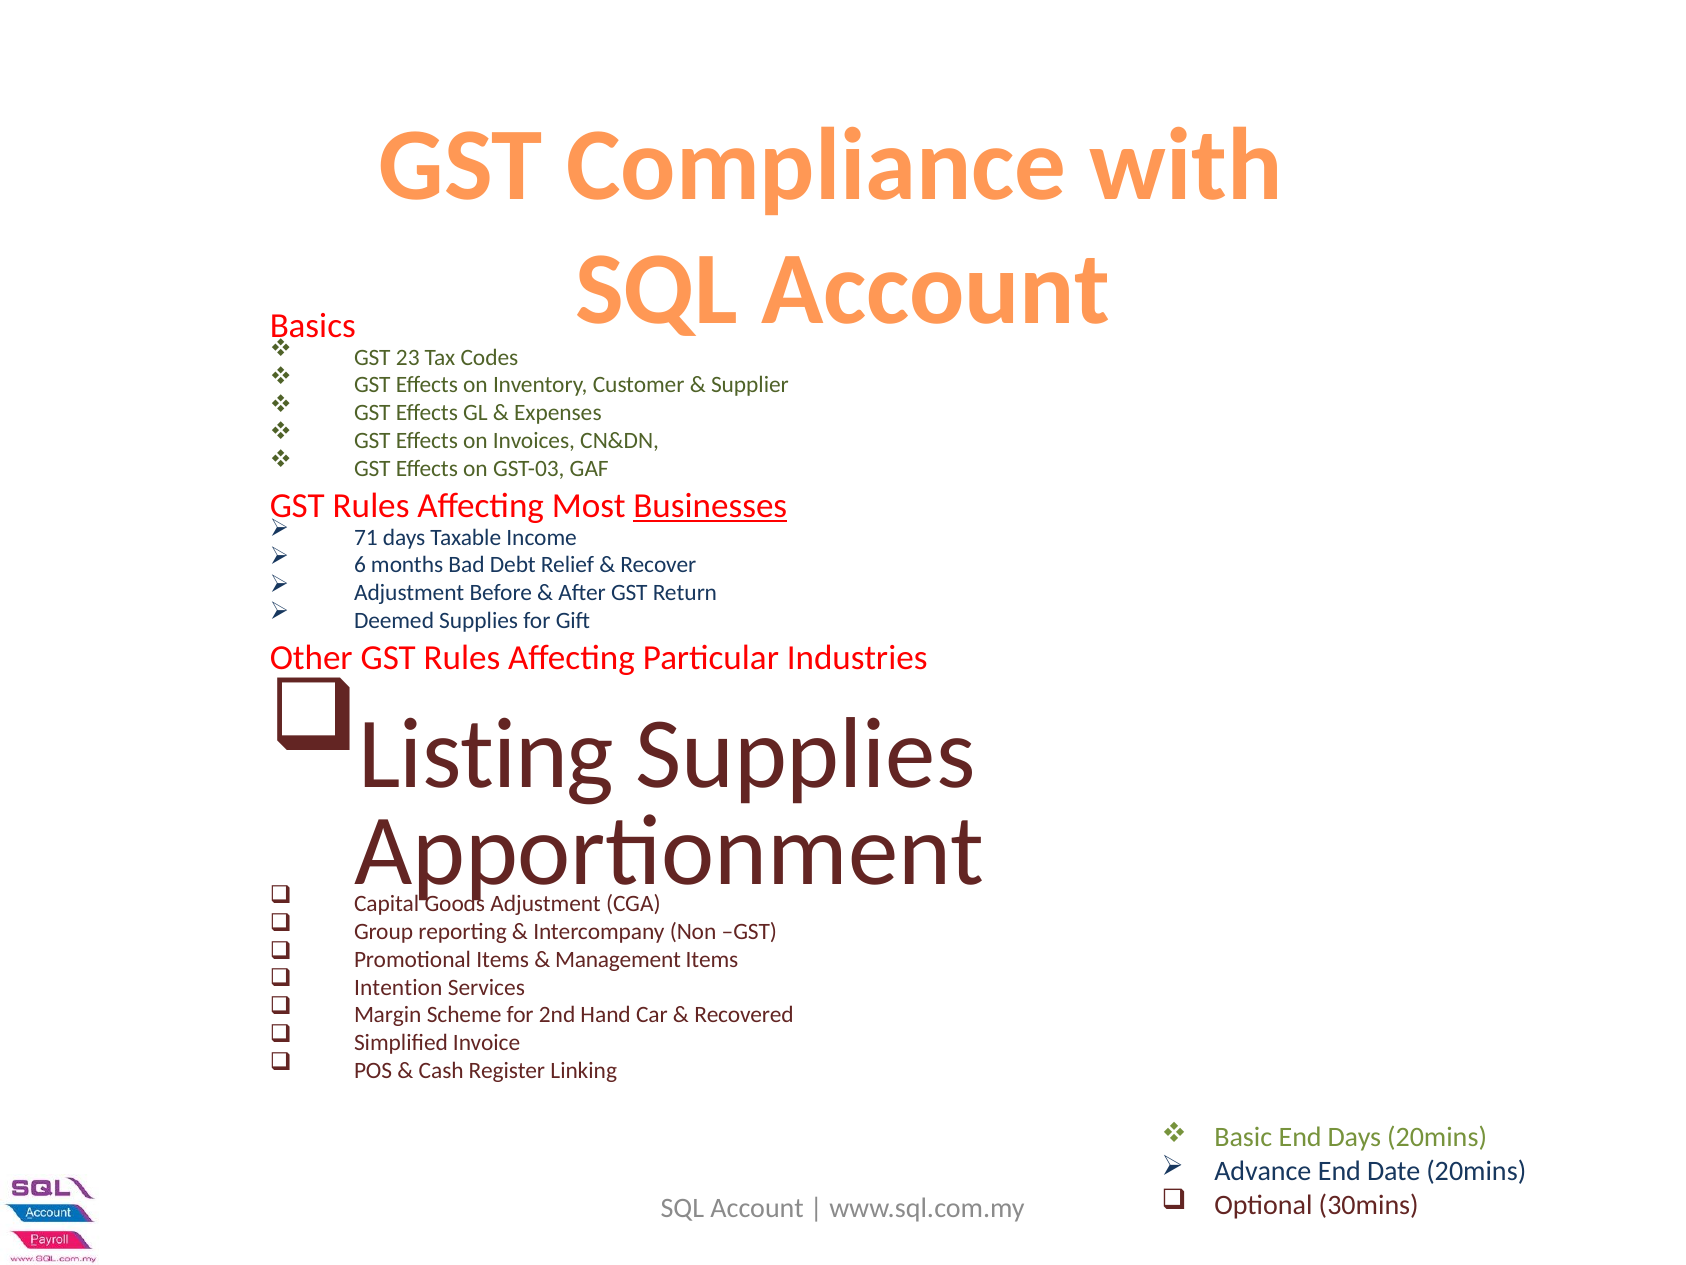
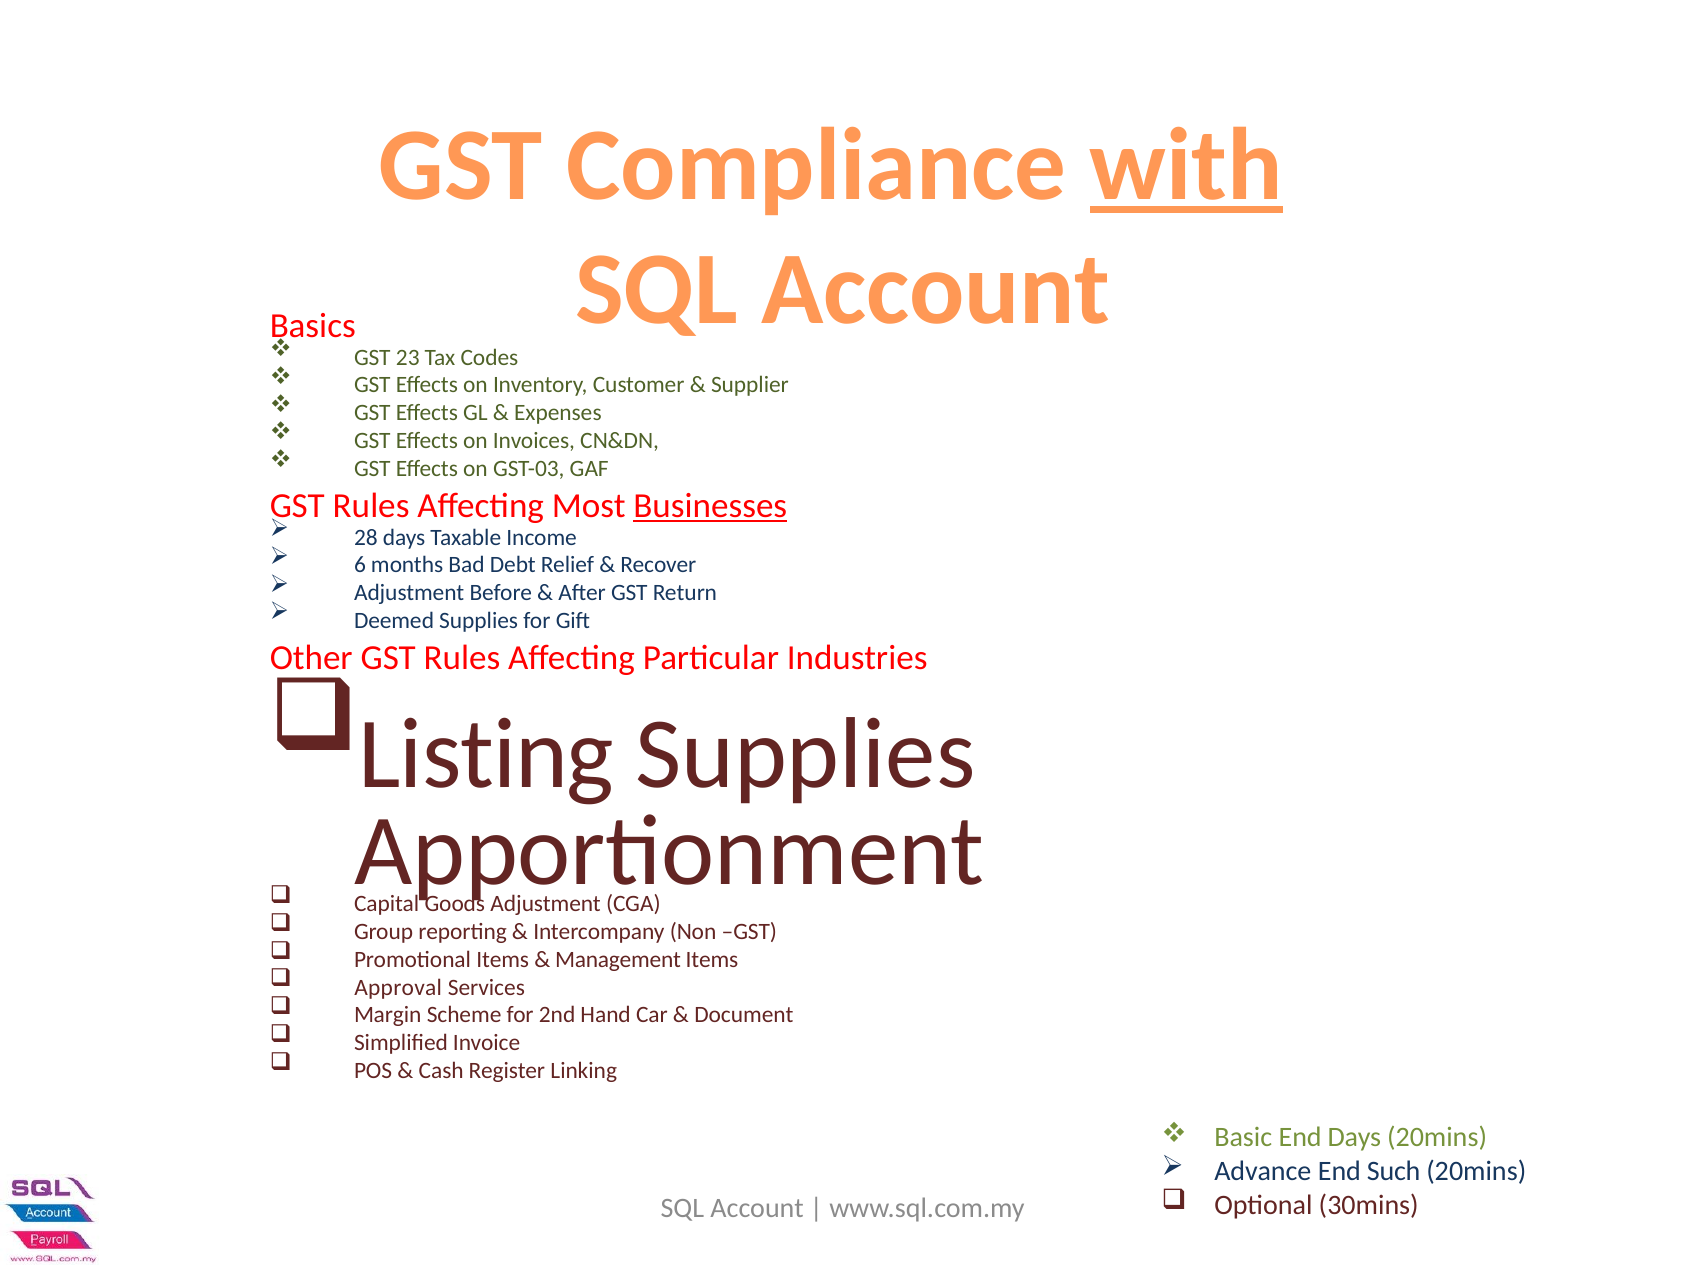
with underline: none -> present
71: 71 -> 28
Intention: Intention -> Approval
Recovered: Recovered -> Document
Date: Date -> Such
